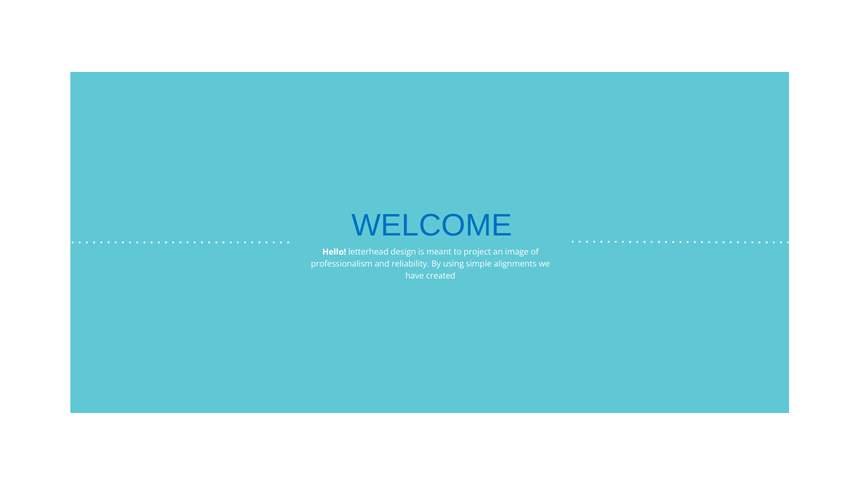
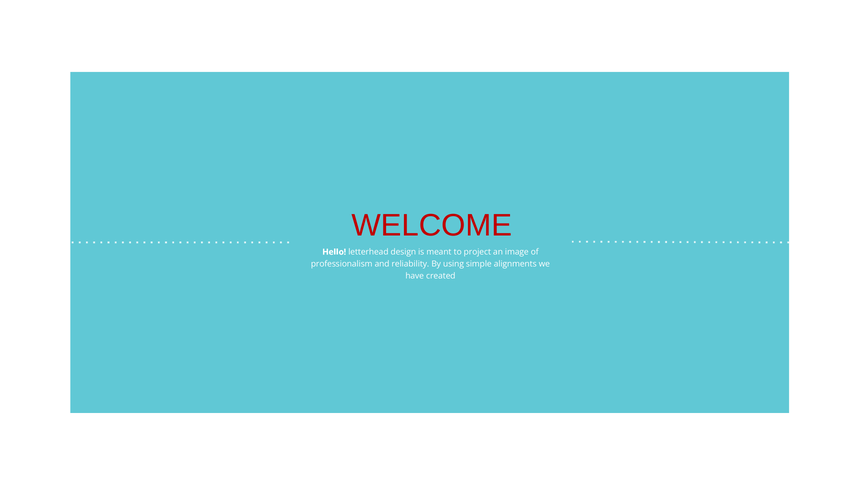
WELCOME colour: blue -> red
